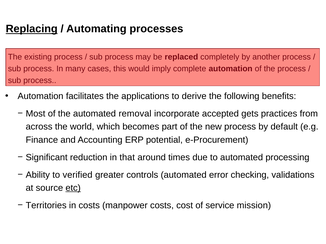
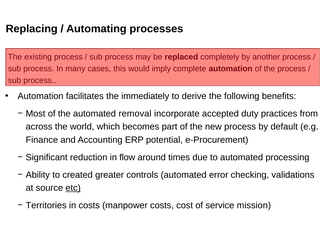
Replacing underline: present -> none
applications: applications -> immediately
gets: gets -> duty
that: that -> flow
verified: verified -> created
